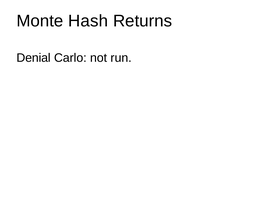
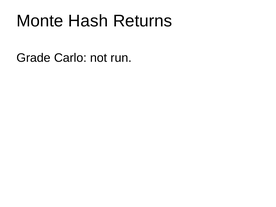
Denial: Denial -> Grade
